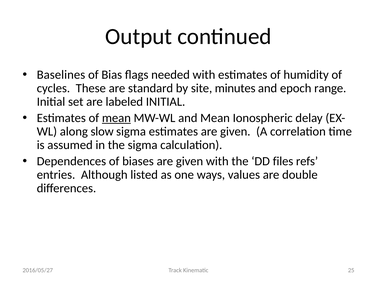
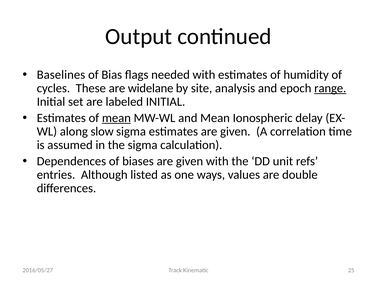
standard: standard -> widelane
minutes: minutes -> analysis
range underline: none -> present
files: files -> unit
